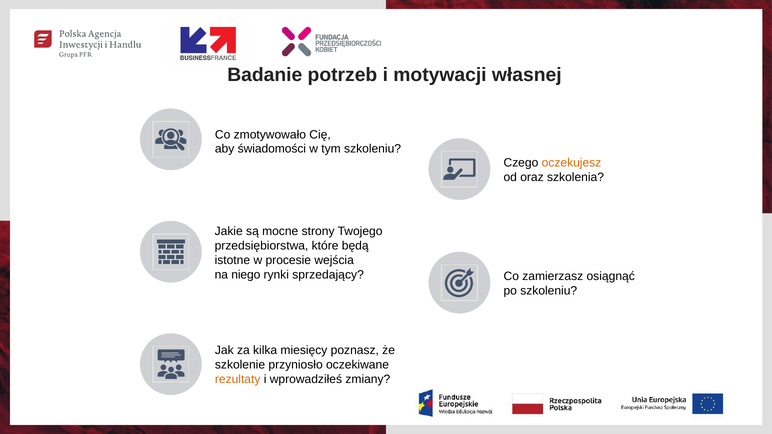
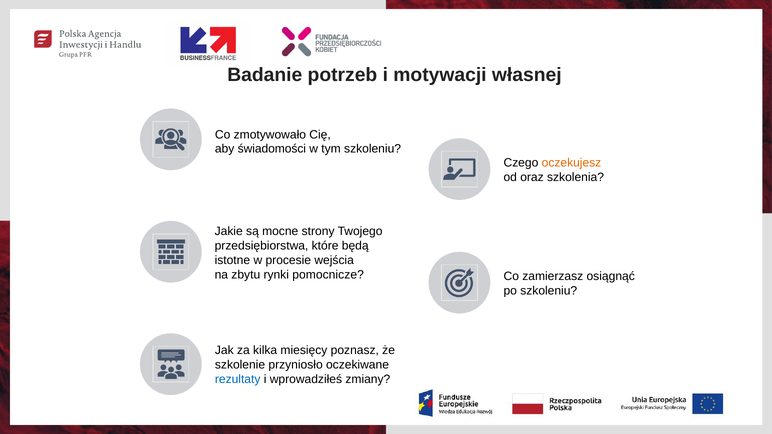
niego: niego -> zbytu
sprzedający: sprzedający -> pomocnicze
rezultaty colour: orange -> blue
